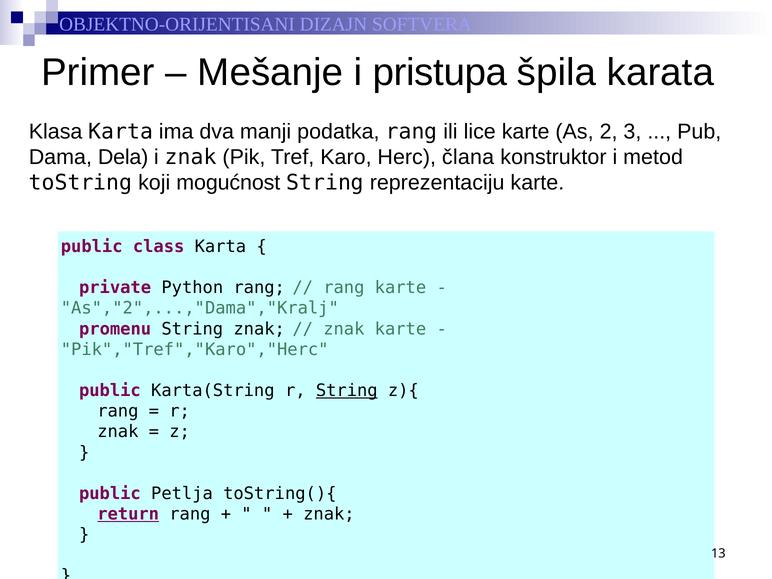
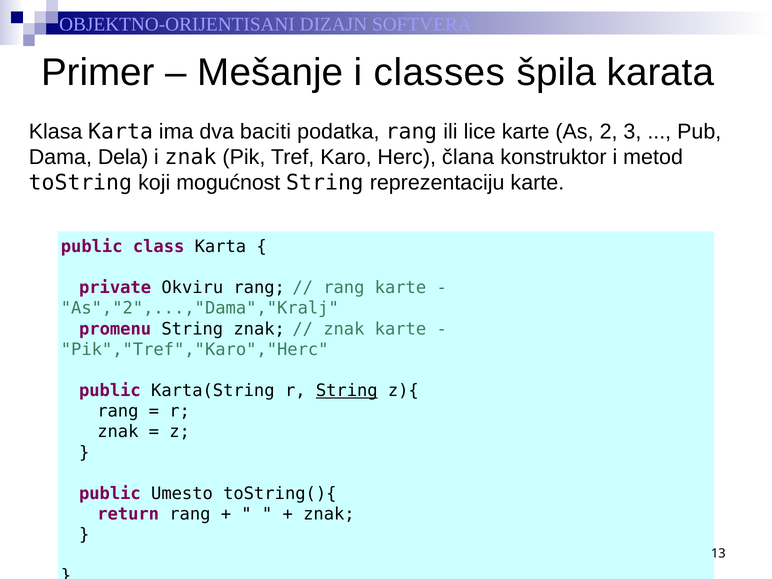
pristupa: pristupa -> classes
manji: manji -> baciti
Python: Python -> Okviru
Petlja: Petlja -> Umesto
return underline: present -> none
